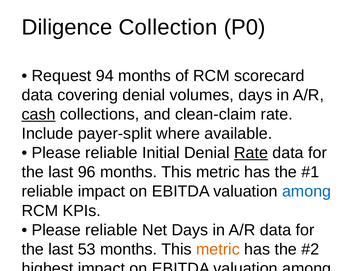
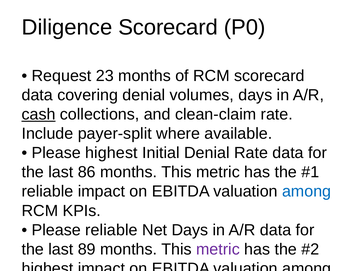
Diligence Collection: Collection -> Scorecard
94: 94 -> 23
reliable at (111, 153): reliable -> highest
Rate at (251, 153) underline: present -> none
96: 96 -> 86
53: 53 -> 89
metric at (218, 249) colour: orange -> purple
